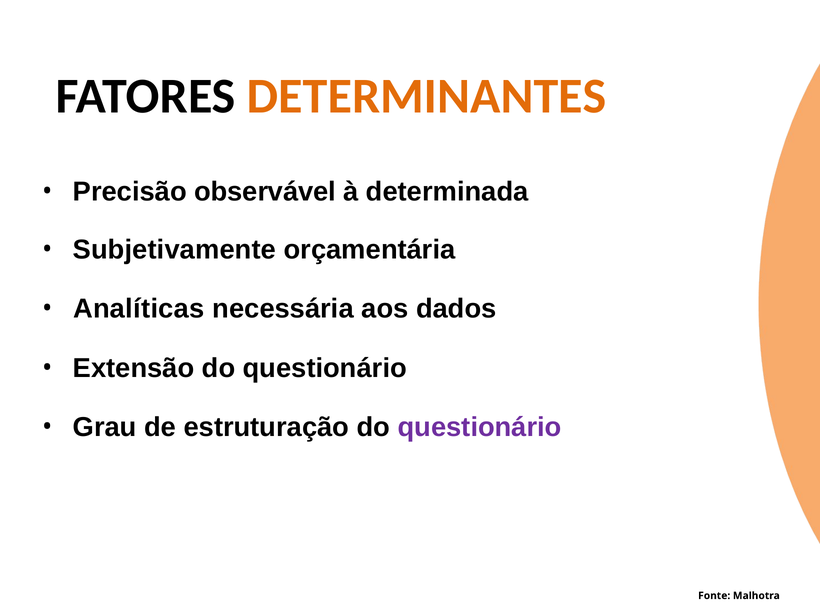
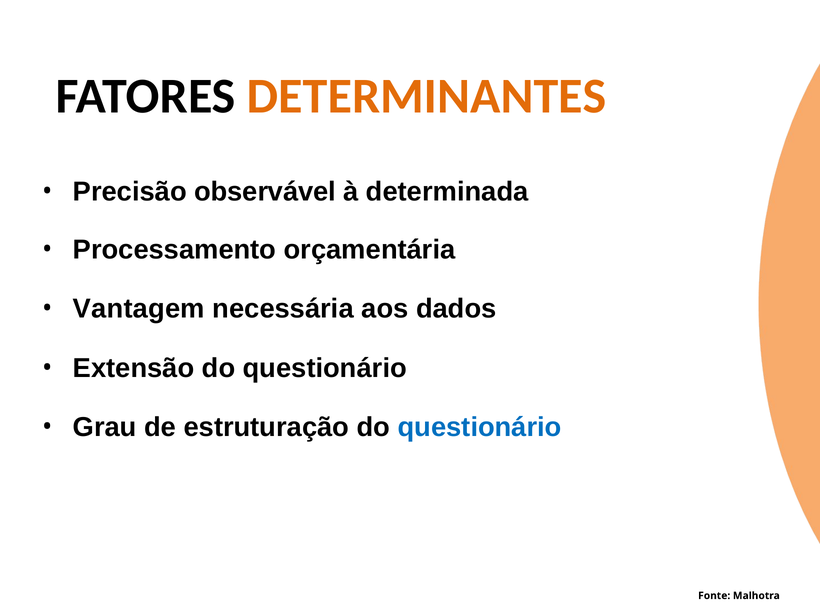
Subjetivamente: Subjetivamente -> Processamento
Analíticas: Analíticas -> Vantagem
questionário at (480, 427) colour: purple -> blue
